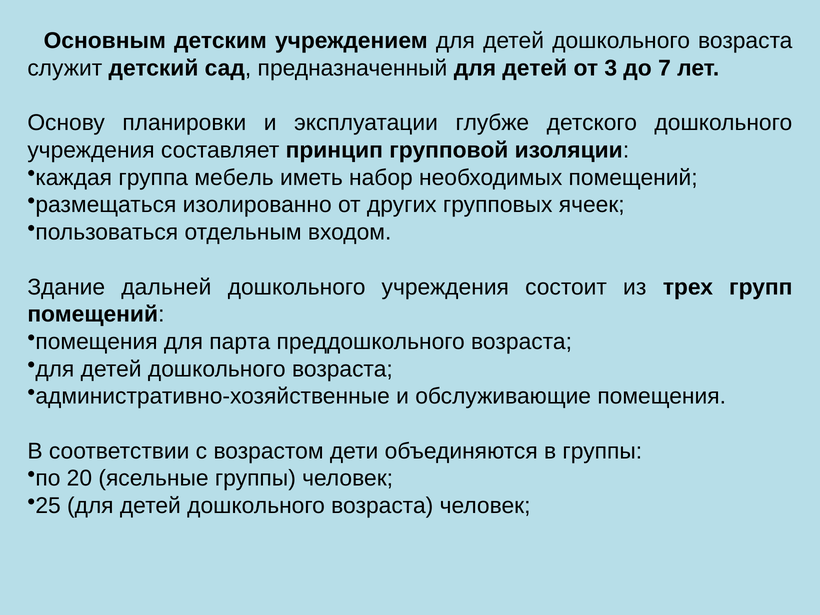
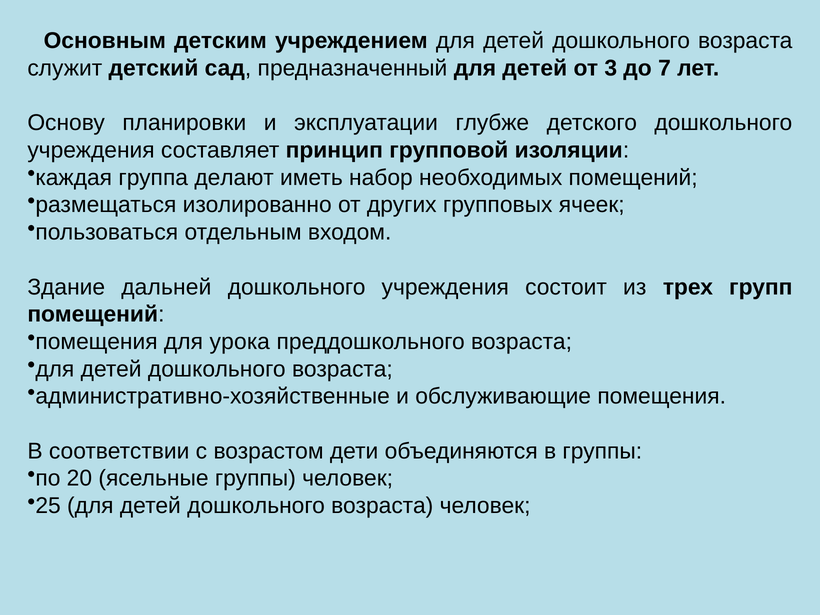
мебель: мебель -> делают
парта: парта -> урока
